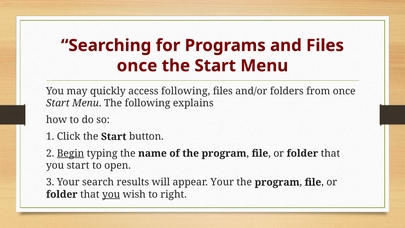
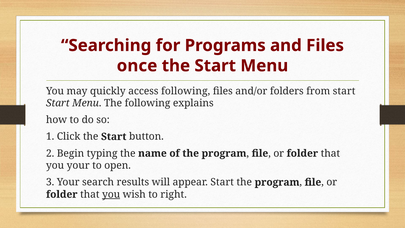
from once: once -> start
Begin underline: present -> none
you start: start -> your
appear Your: Your -> Start
